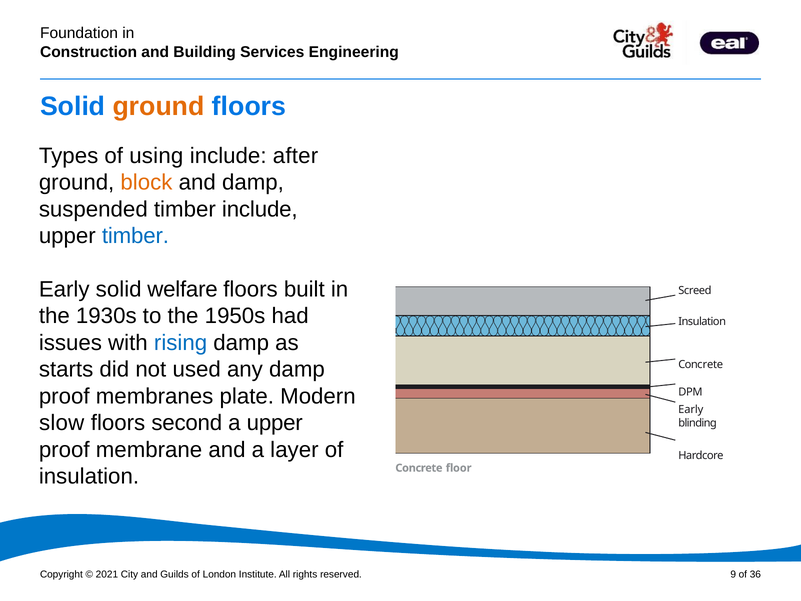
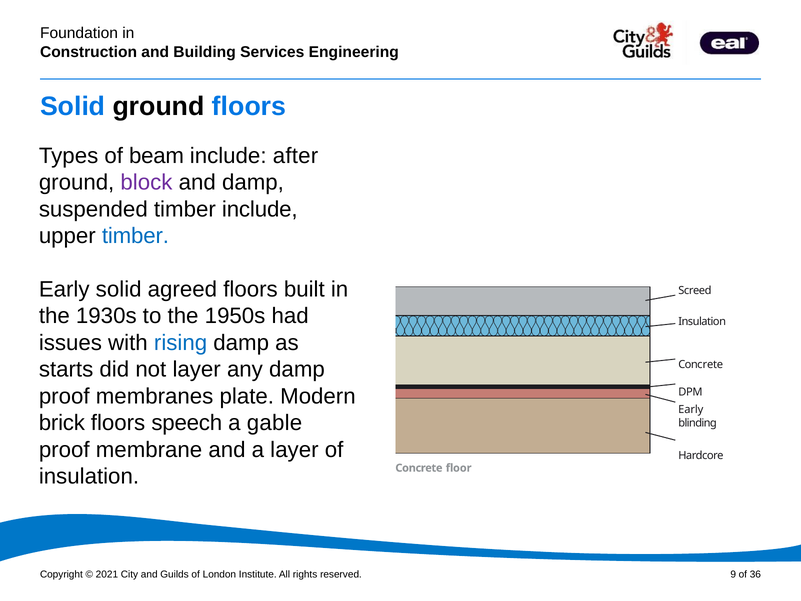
ground at (159, 106) colour: orange -> black
using: using -> beam
block colour: orange -> purple
welfare: welfare -> agreed
not used: used -> layer
slow: slow -> brick
second: second -> speech
a upper: upper -> gable
